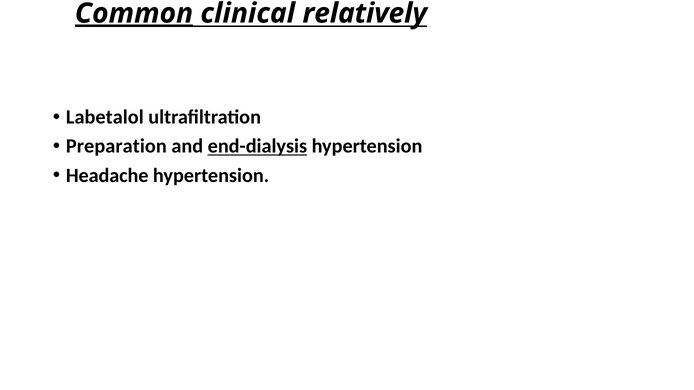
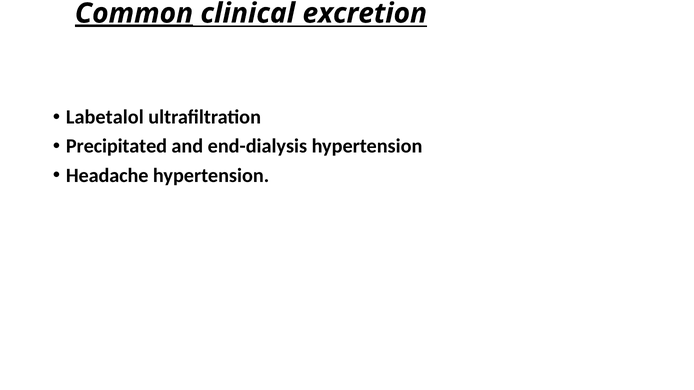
relatively: relatively -> excretion
Preparation: Preparation -> Precipitated
end-dialysis underline: present -> none
